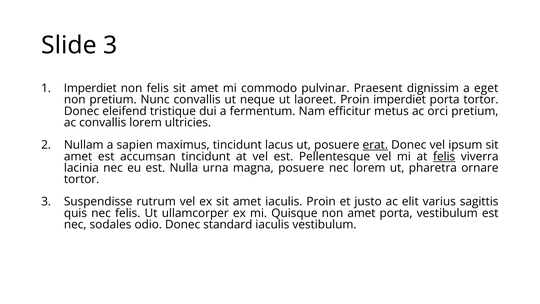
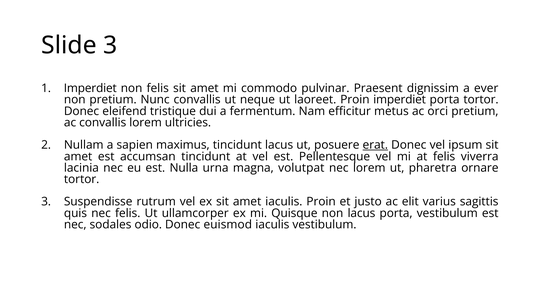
eget: eget -> ever
felis at (444, 156) underline: present -> none
magna posuere: posuere -> volutpat
non amet: amet -> lacus
standard: standard -> euismod
